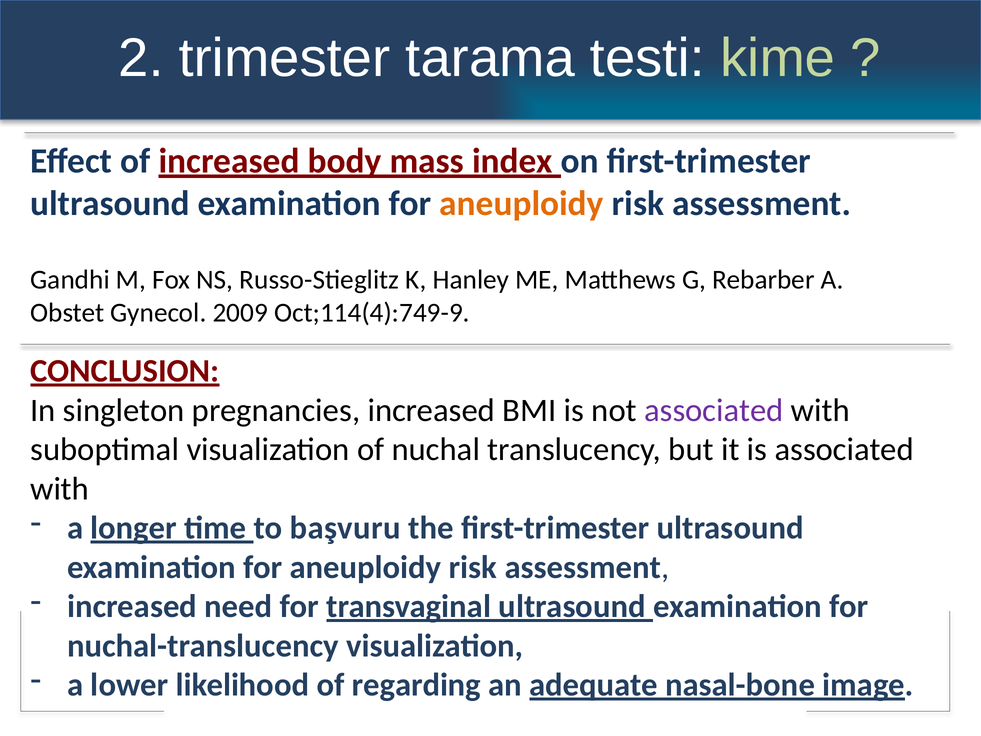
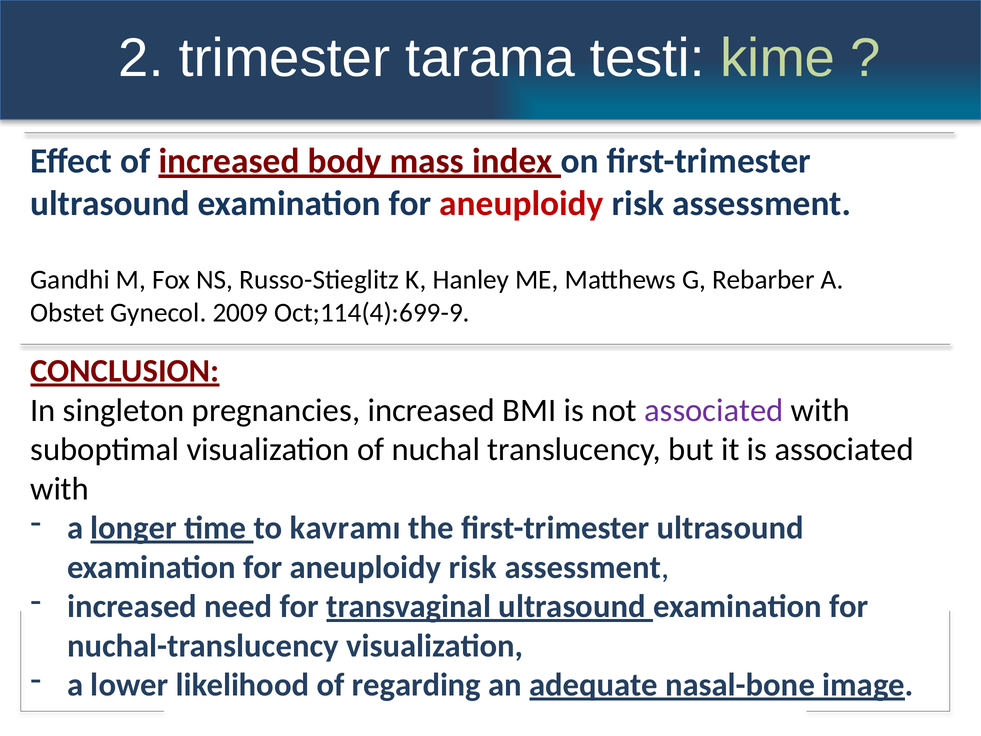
aneuploidy at (521, 204) colour: orange -> red
Oct;114(4):749-9: Oct;114(4):749-9 -> Oct;114(4):699-9
başvuru: başvuru -> kavramı
